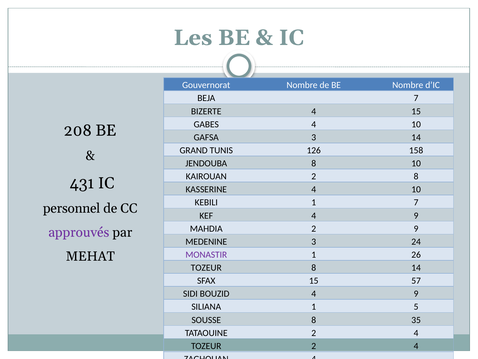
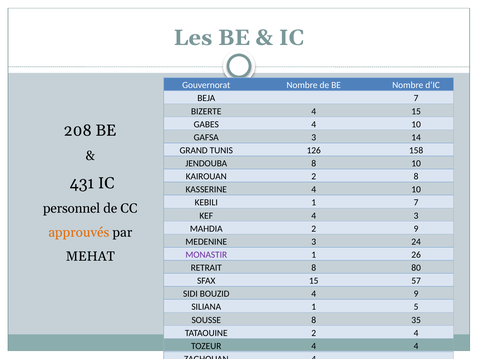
KEF 4 9: 9 -> 3
approuvés colour: purple -> orange
TOZEUR at (206, 267): TOZEUR -> RETRAIT
8 14: 14 -> 80
TOZEUR 2: 2 -> 4
